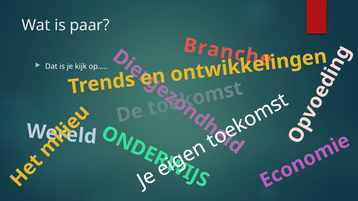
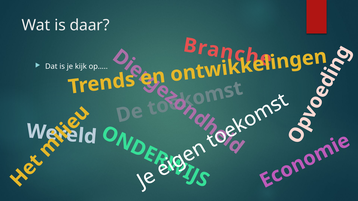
paar: paar -> daar
